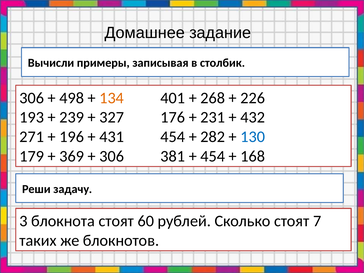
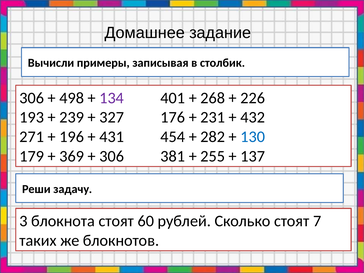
134 colour: orange -> purple
454 at (213, 156): 454 -> 255
168: 168 -> 137
